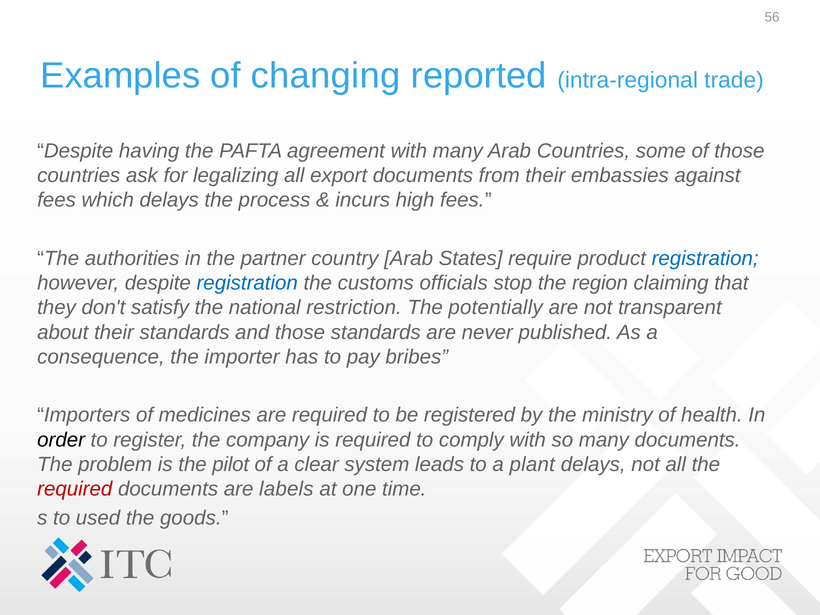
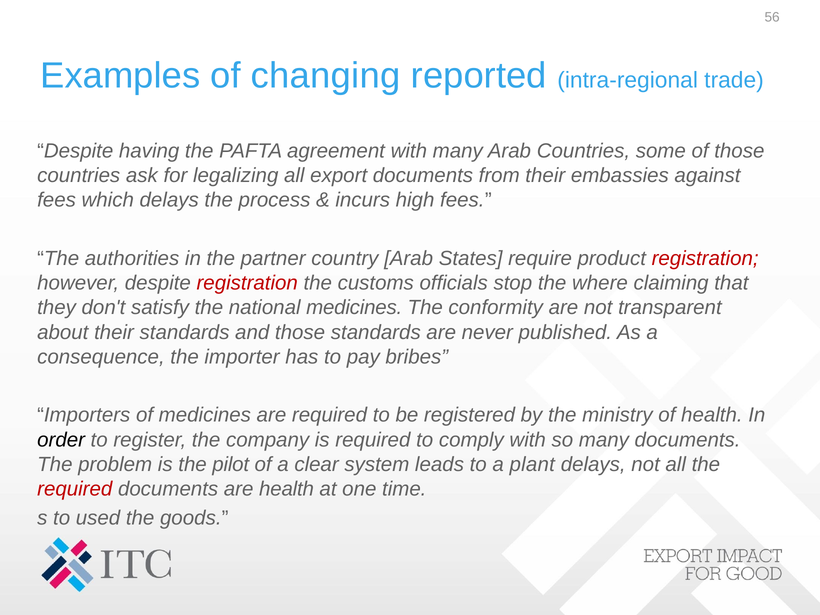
registration at (705, 258) colour: blue -> red
registration at (247, 283) colour: blue -> red
region: region -> where
national restriction: restriction -> medicines
potentially: potentially -> conformity
are labels: labels -> health
